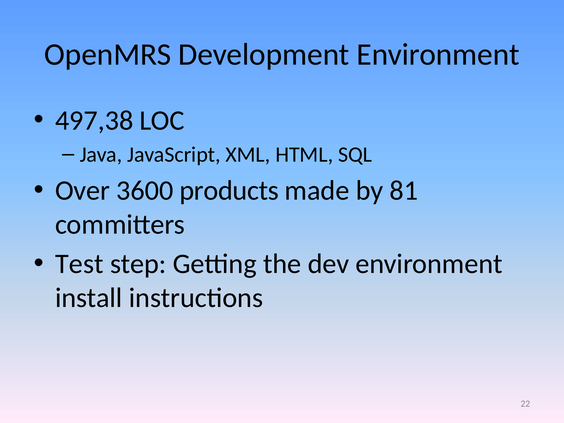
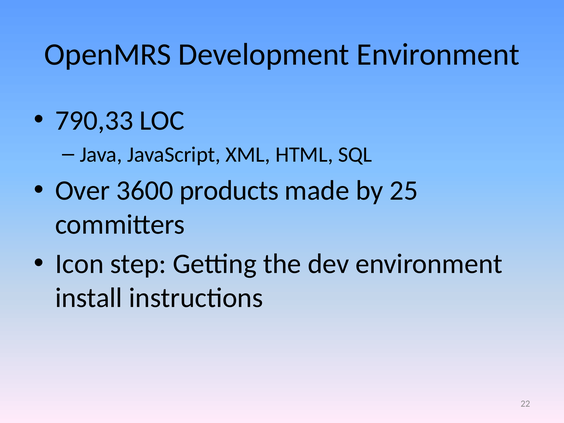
497,38: 497,38 -> 790,33
81: 81 -> 25
Test: Test -> Icon
